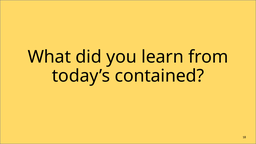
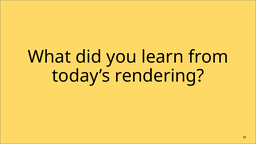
contained: contained -> rendering
